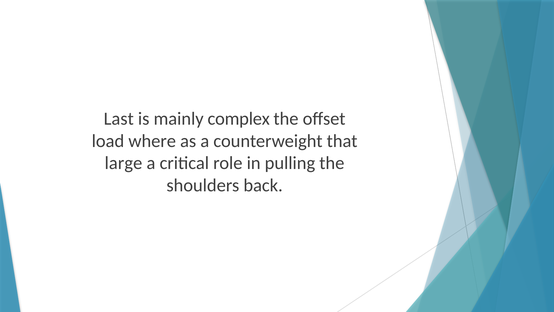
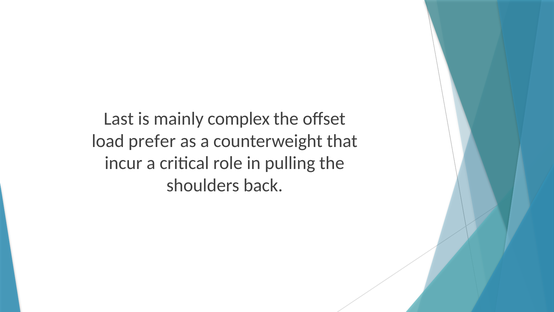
where: where -> prefer
large: large -> incur
